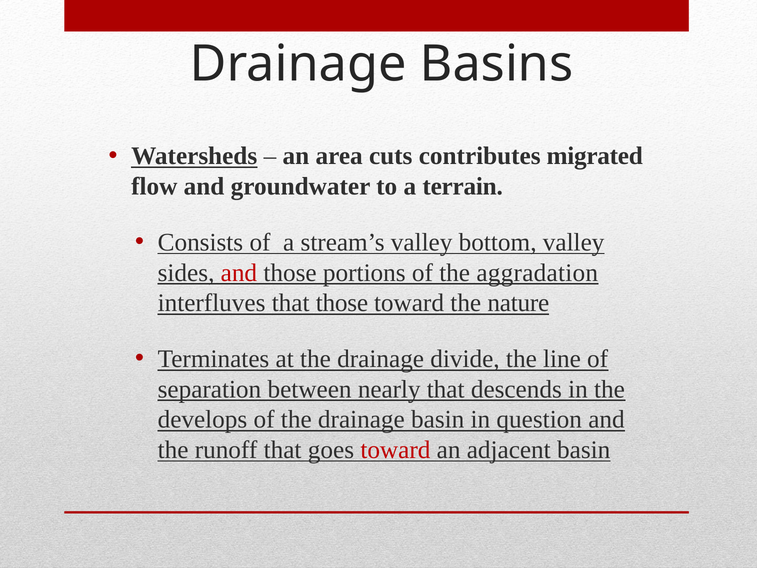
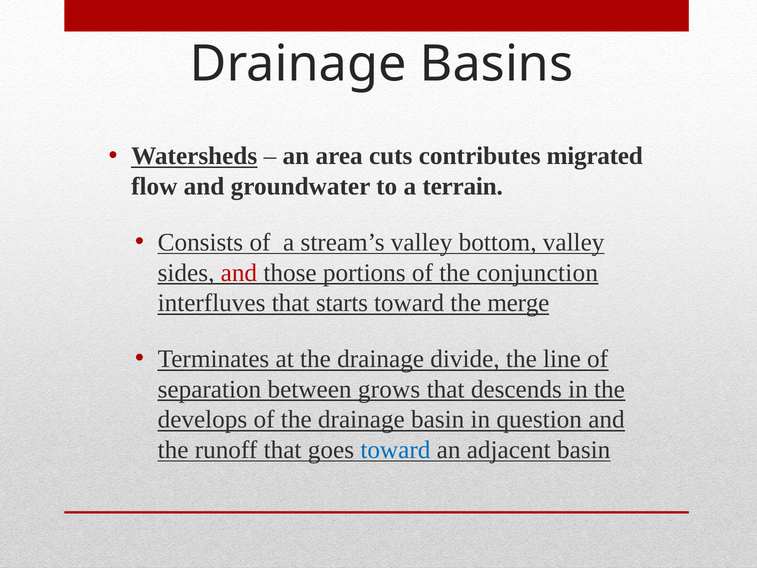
aggradation: aggradation -> conjunction
that those: those -> starts
nature: nature -> merge
nearly: nearly -> grows
toward at (395, 450) colour: red -> blue
